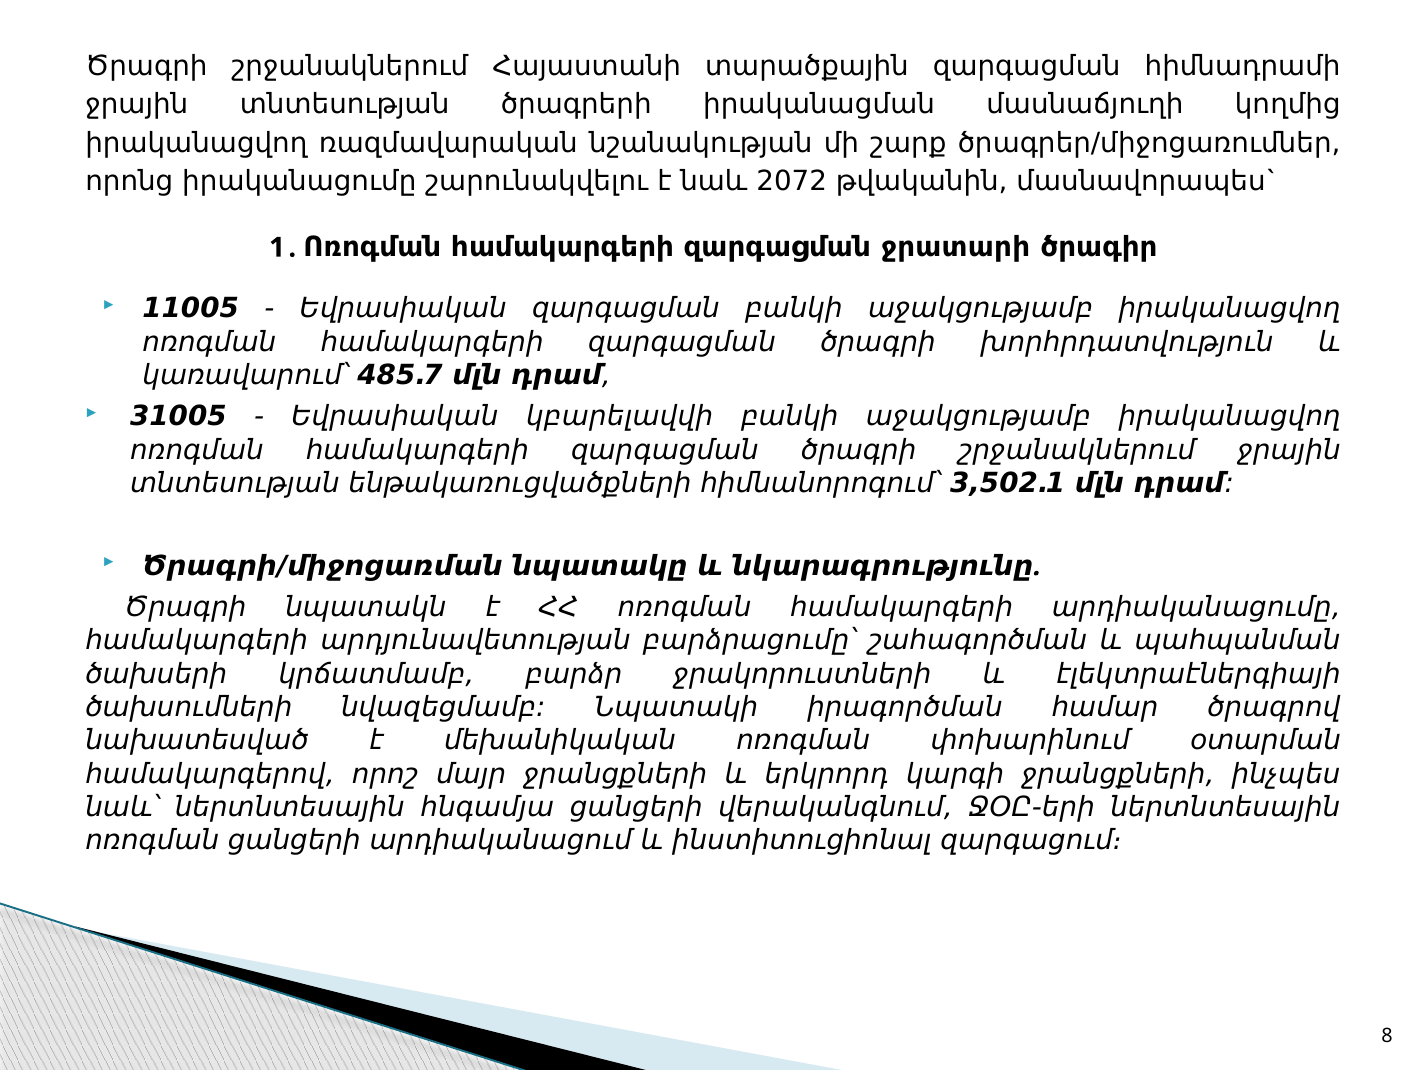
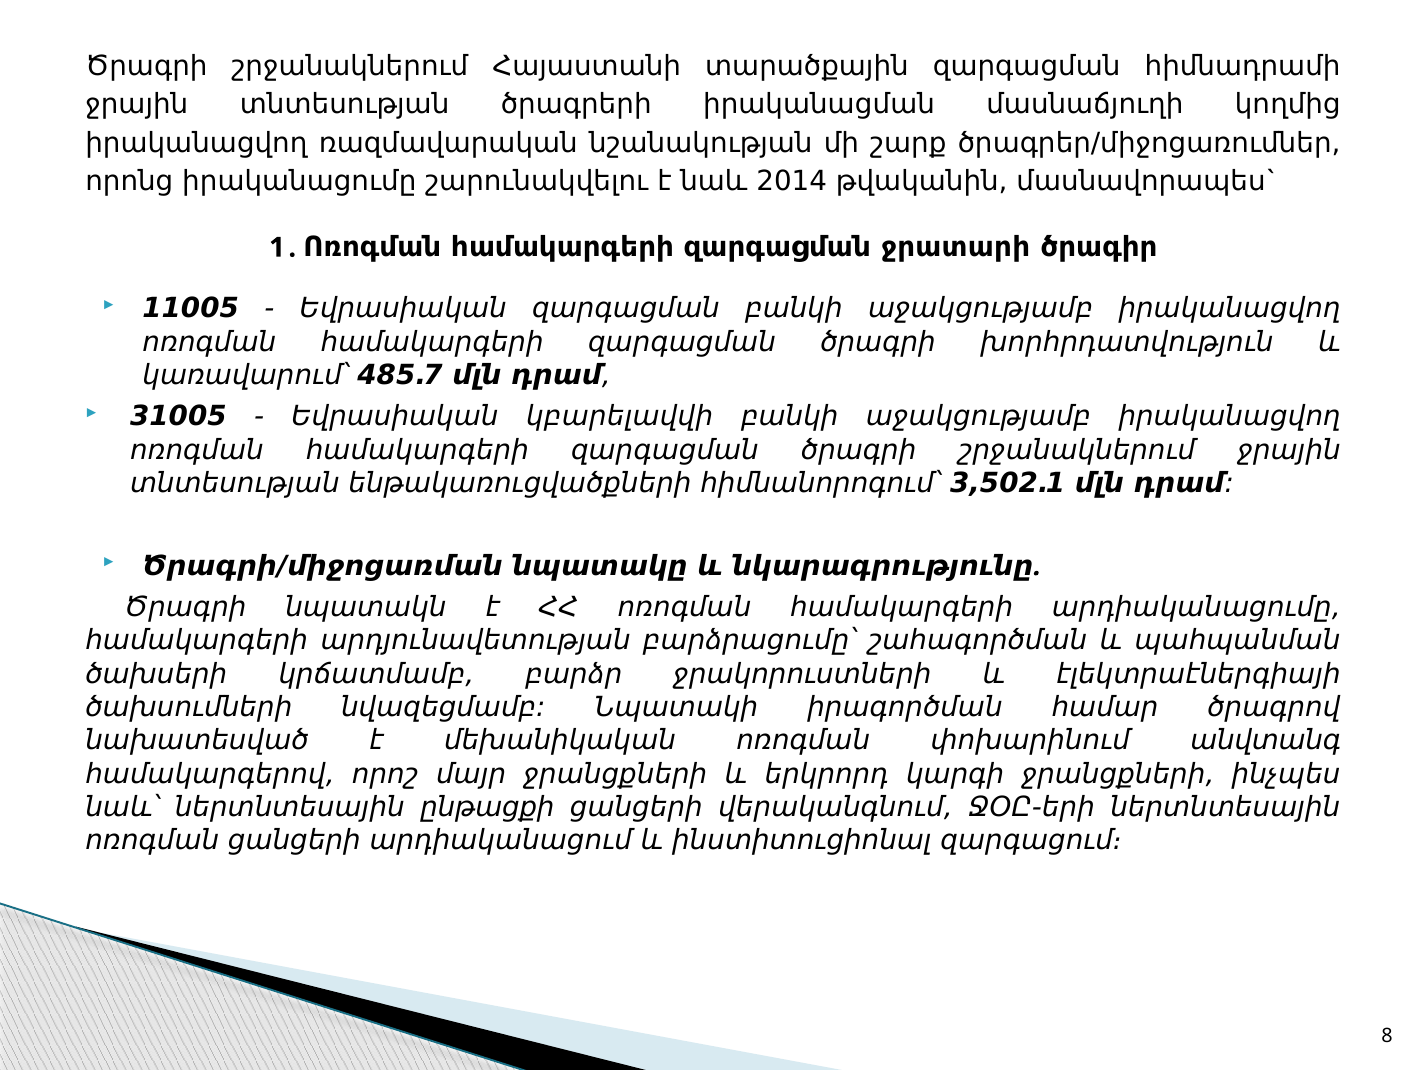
2072: 2072 -> 2014
օտարման: օտարման -> անվտանգ
հնգամյա: հնգամյա -> ընթացքի
